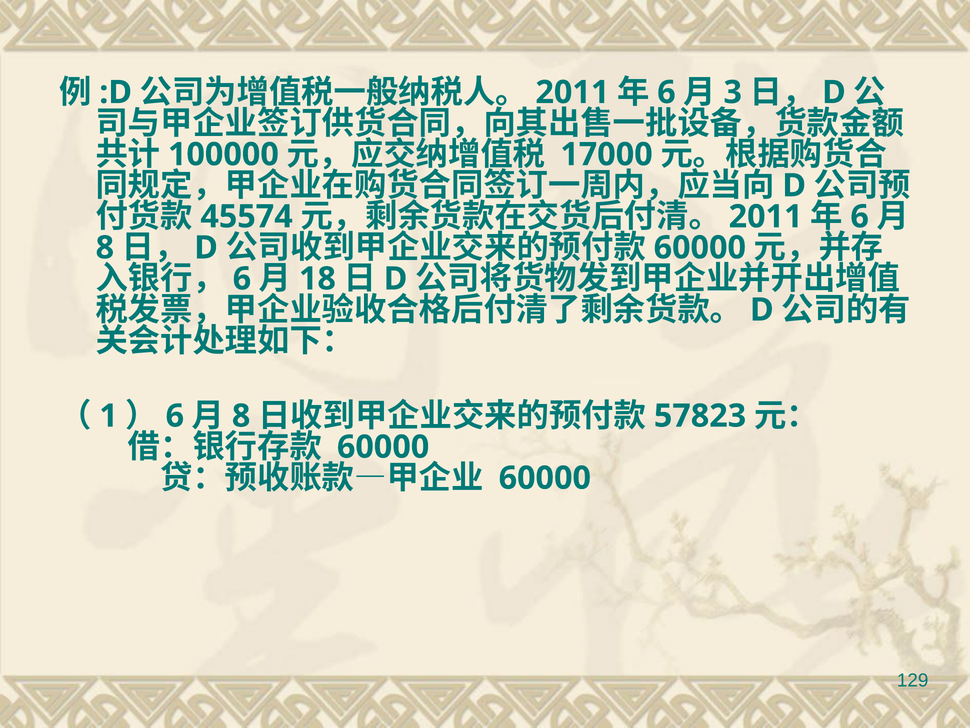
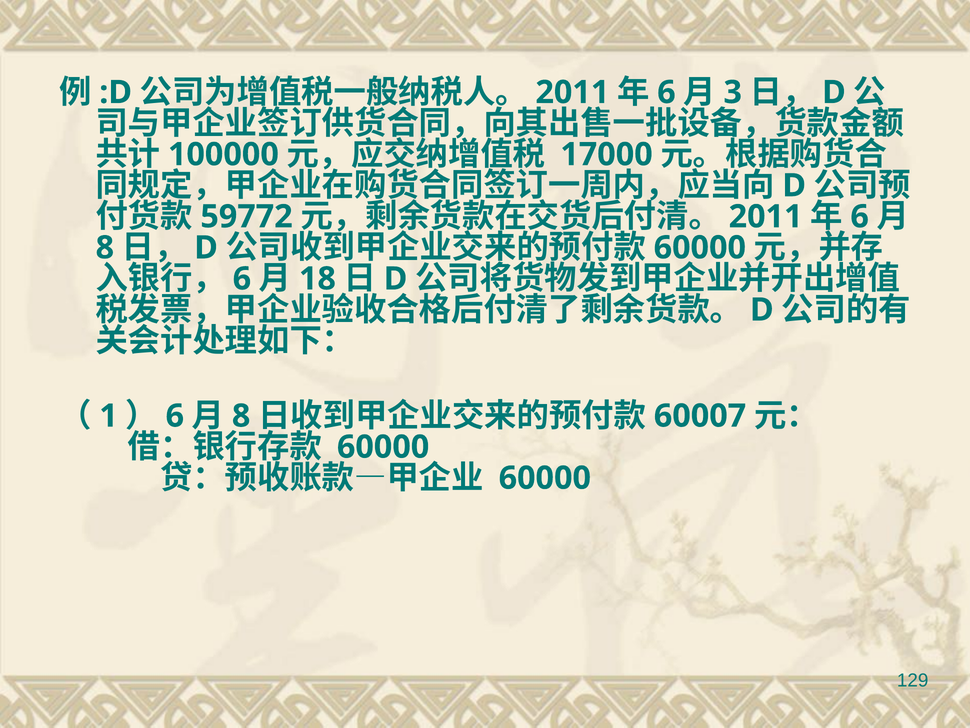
45574: 45574 -> 59772
57823: 57823 -> 60007
